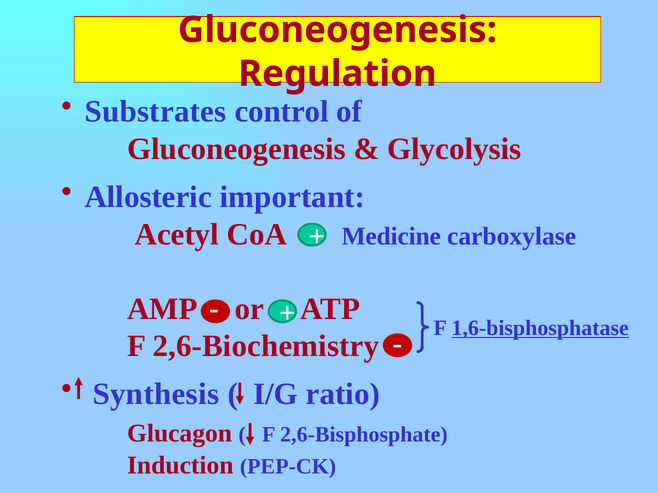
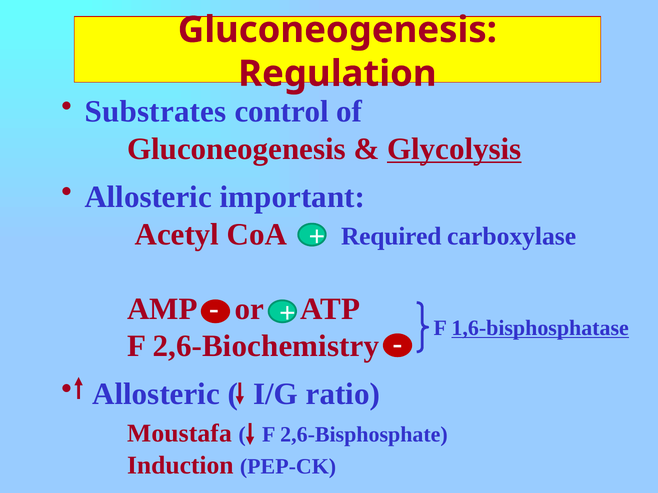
Glycolysis underline: none -> present
Medicine: Medicine -> Required
Synthesis at (156, 395): Synthesis -> Allosteric
Glucagon: Glucagon -> Moustafa
